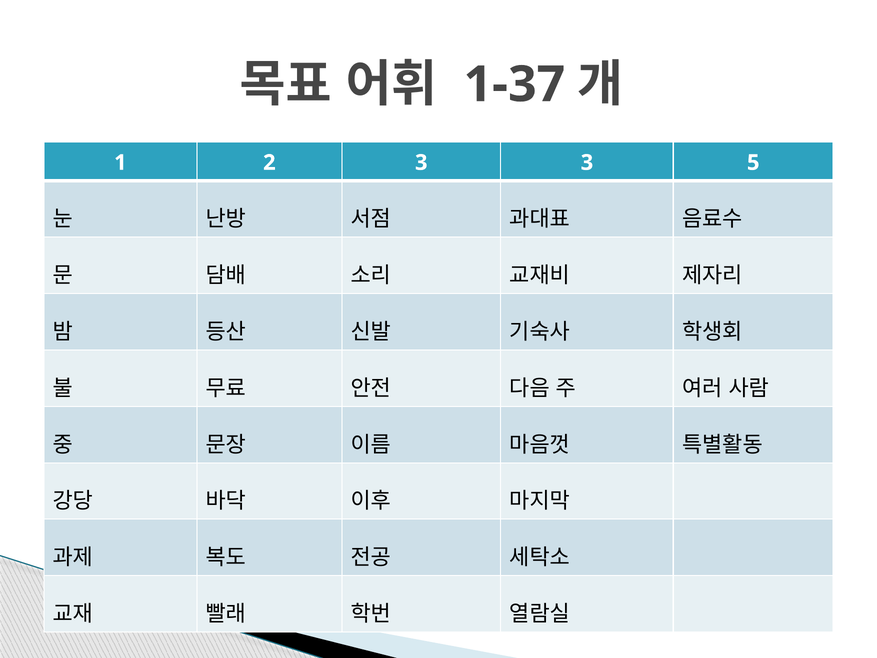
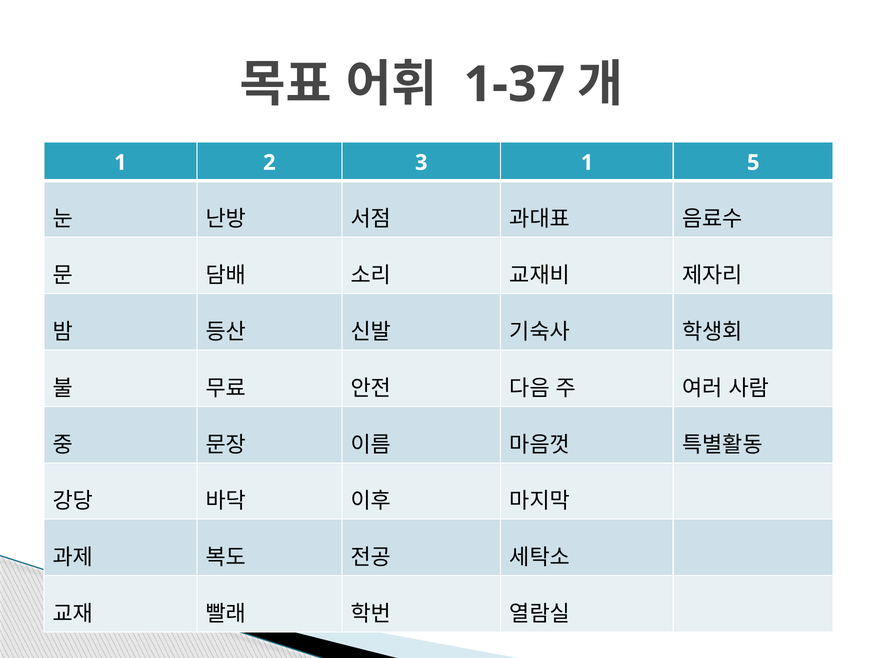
3 3: 3 -> 1
